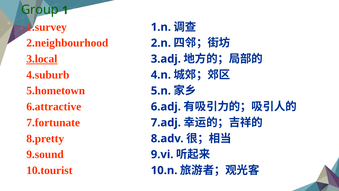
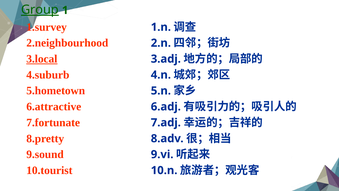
Group underline: none -> present
